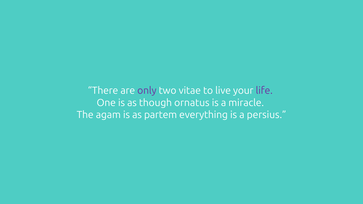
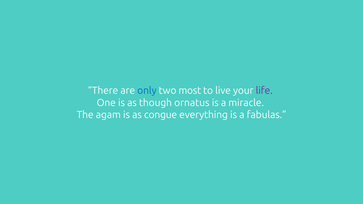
only colour: purple -> blue
vitae: vitae -> most
partem: partem -> congue
persius: persius -> fabulas
